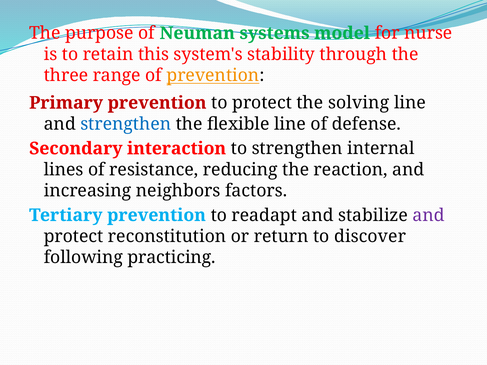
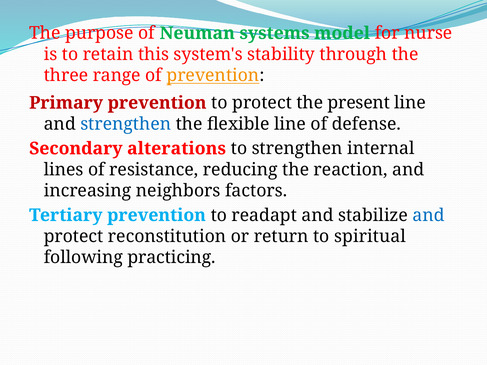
solving: solving -> present
interaction: interaction -> alterations
and at (429, 215) colour: purple -> blue
discover: discover -> spiritual
